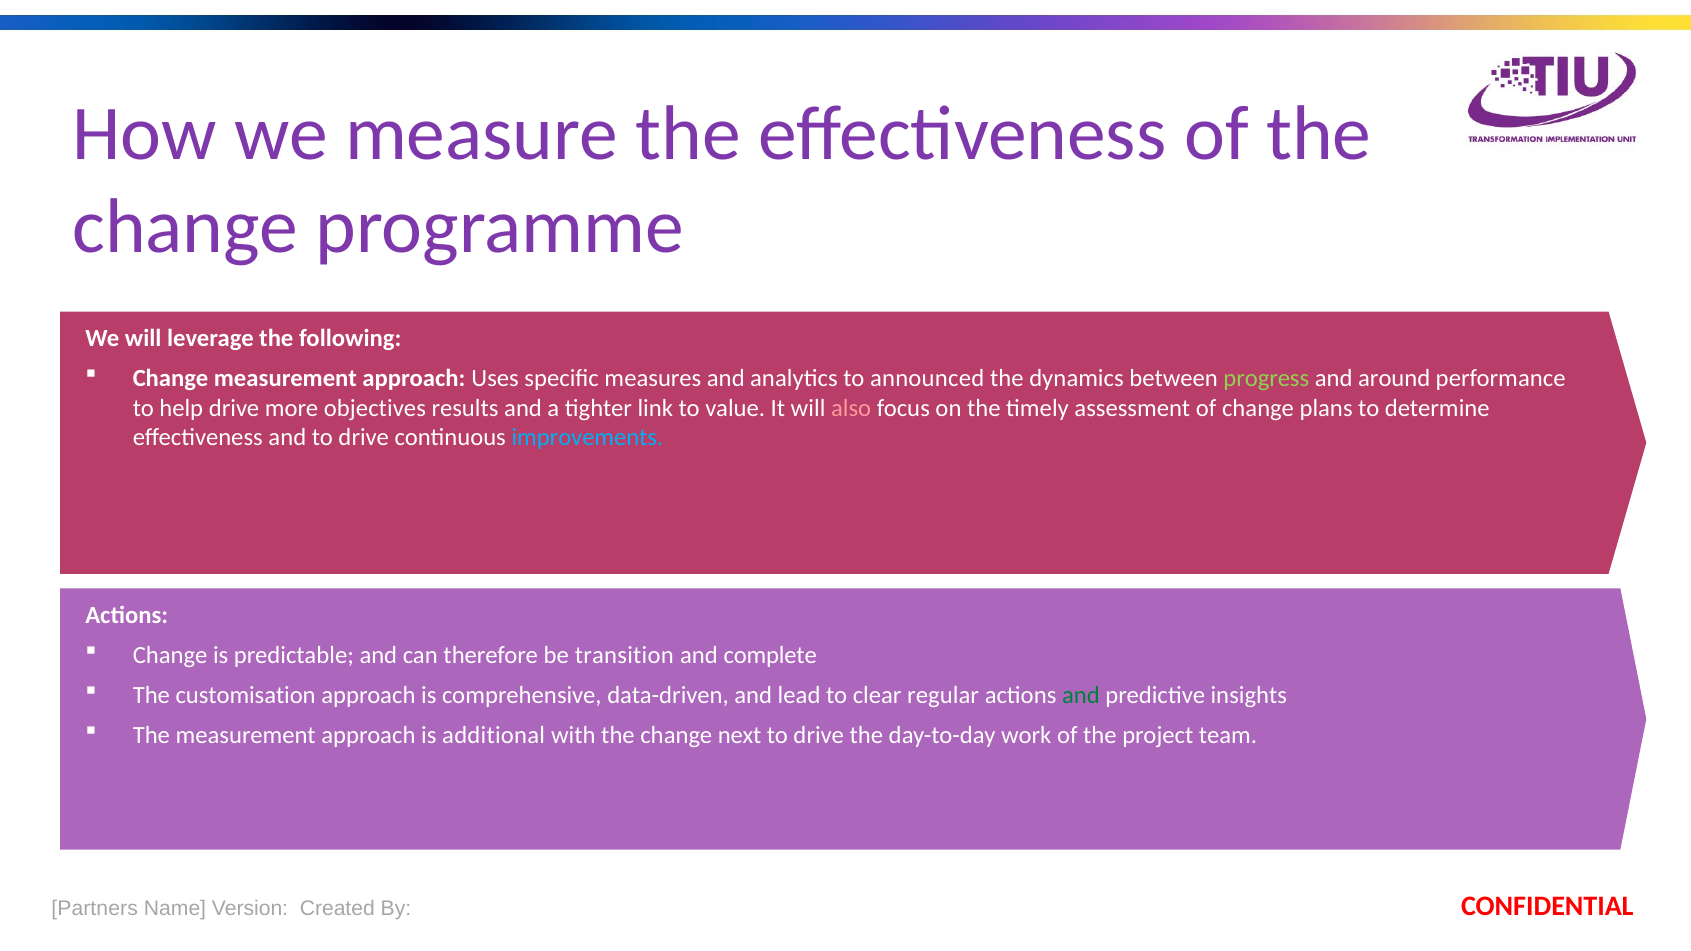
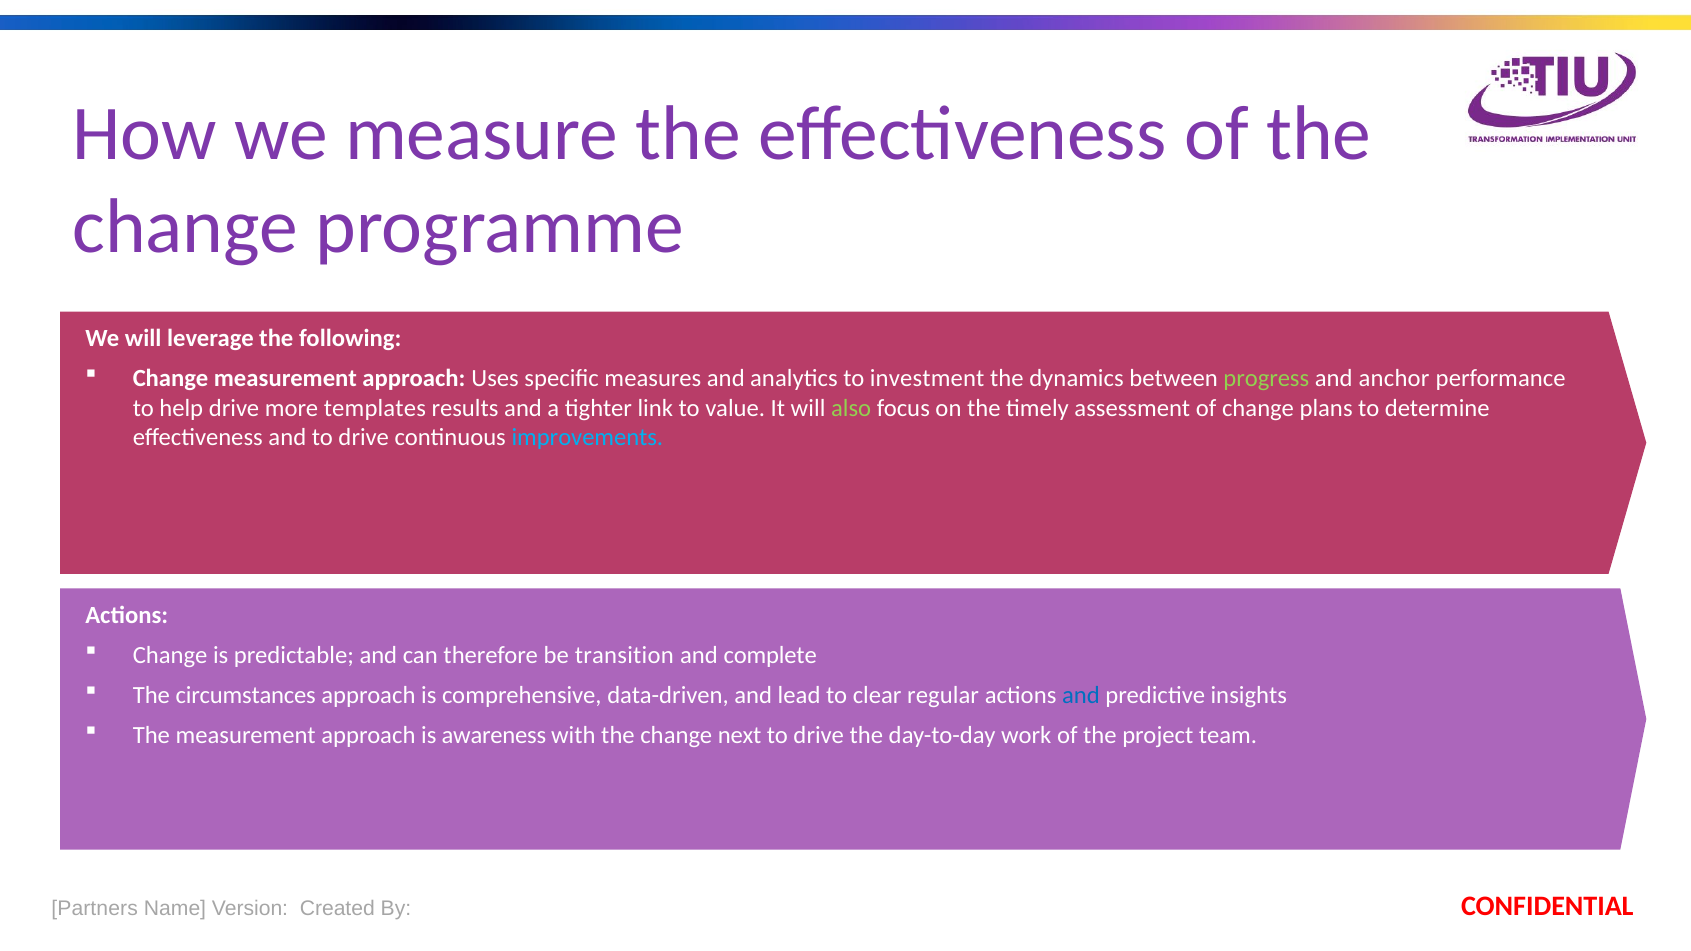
announced: announced -> investment
around: around -> anchor
objectives: objectives -> templates
also colour: pink -> light green
customisation: customisation -> circumstances
and at (1081, 695) colour: green -> blue
additional: additional -> awareness
